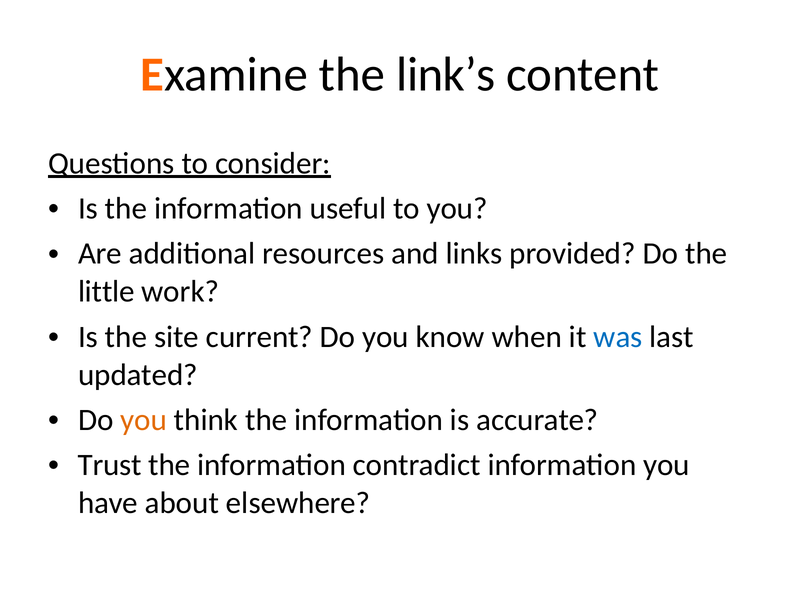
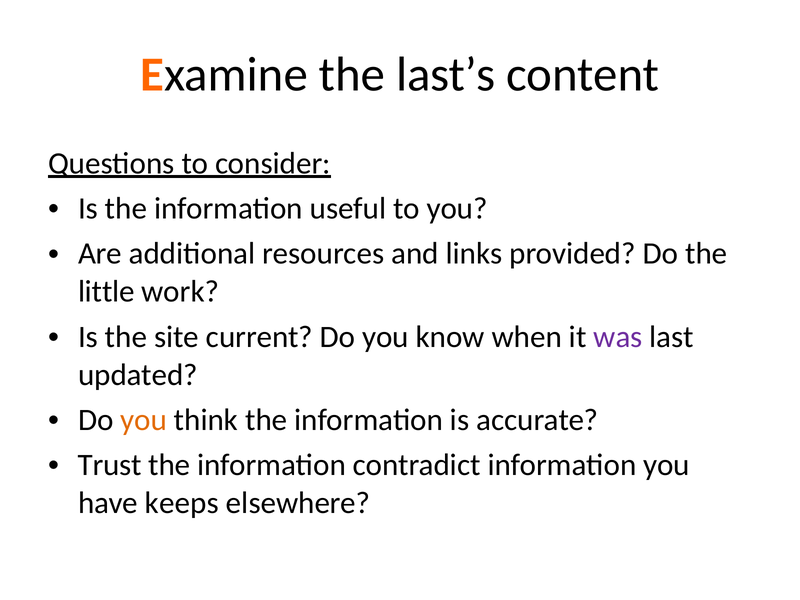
link’s: link’s -> last’s
was colour: blue -> purple
about: about -> keeps
